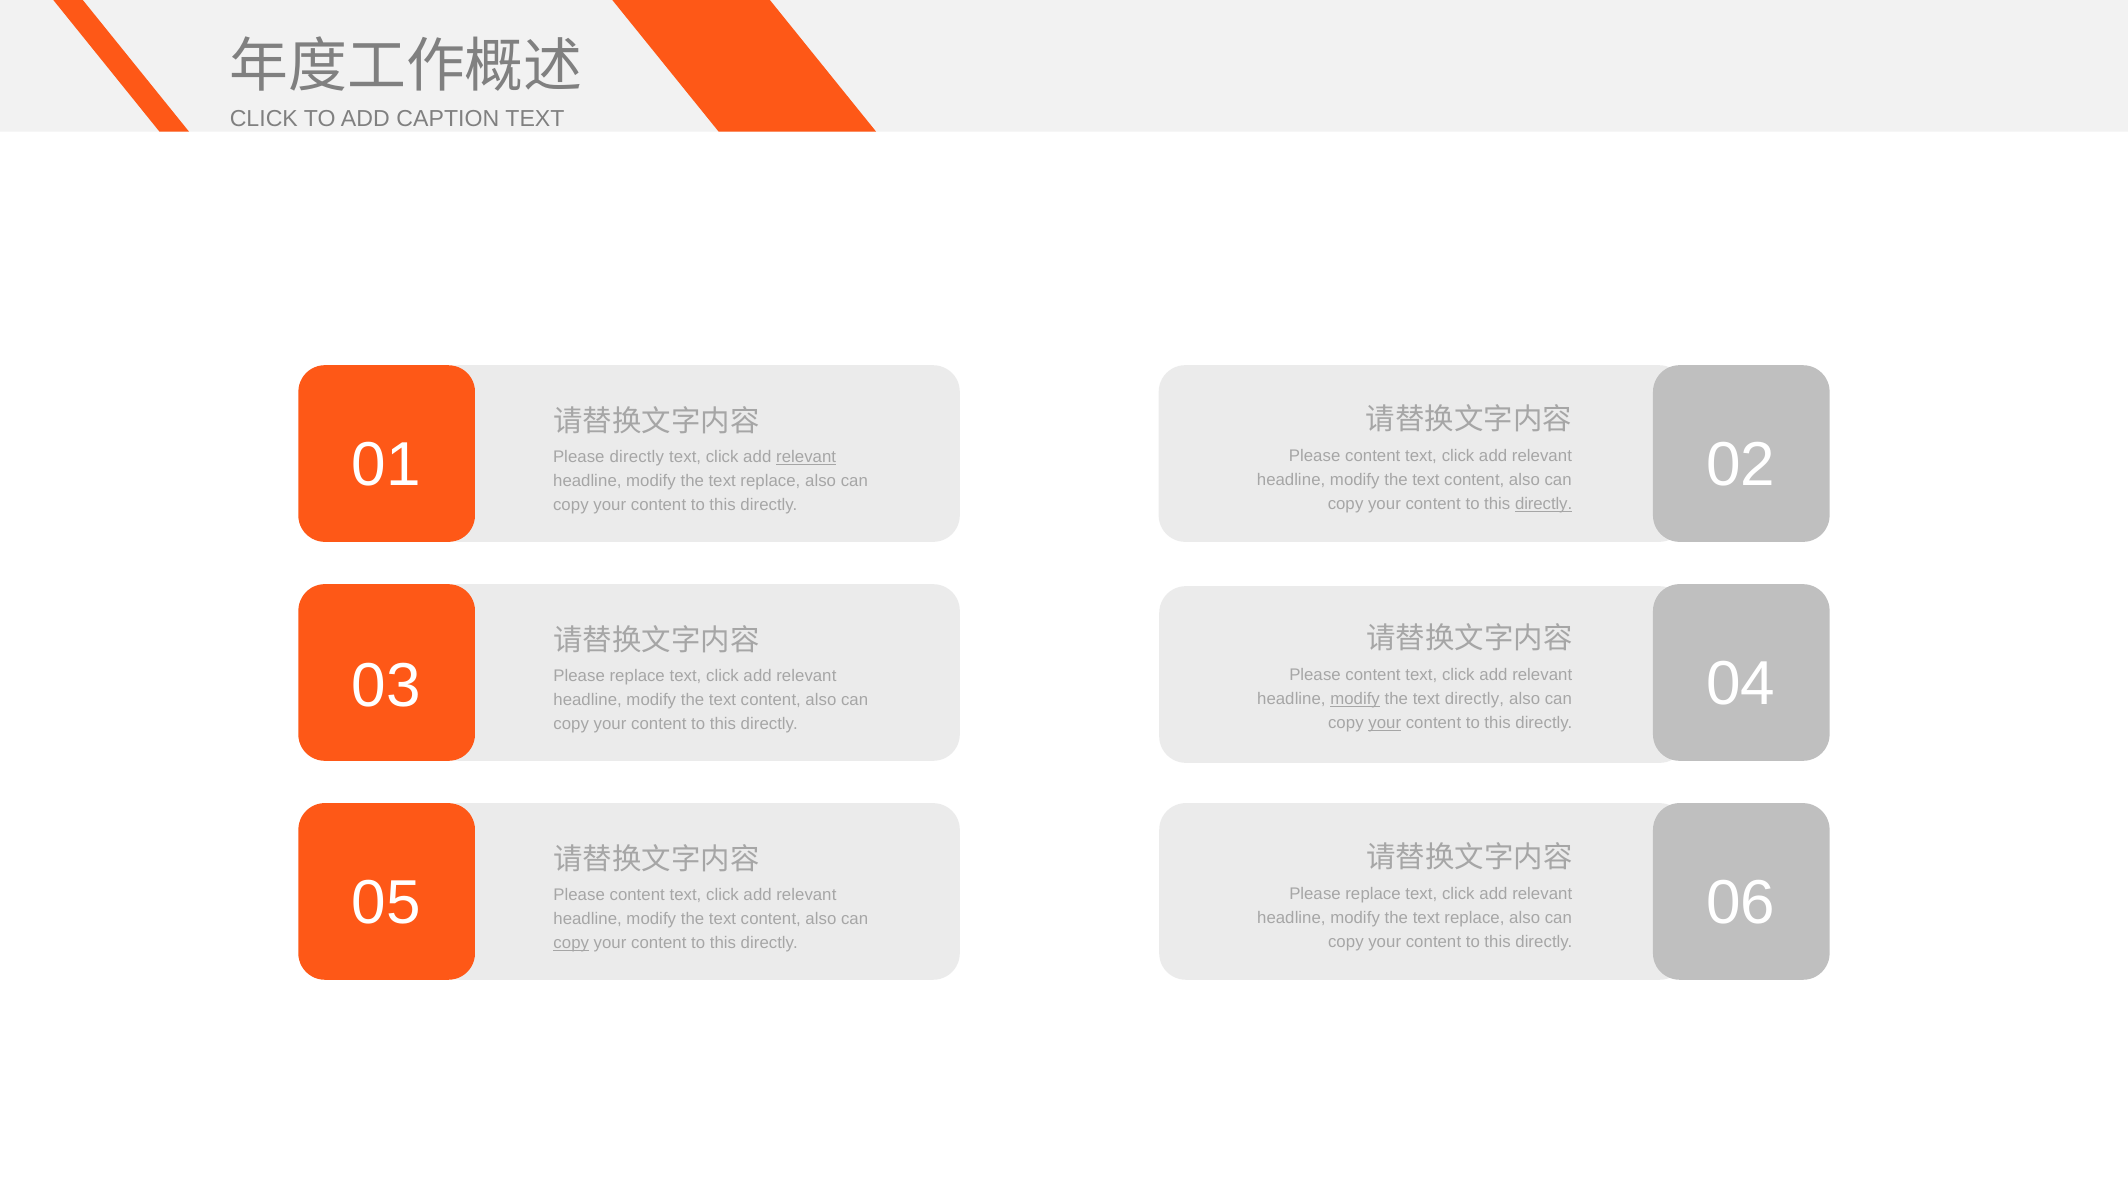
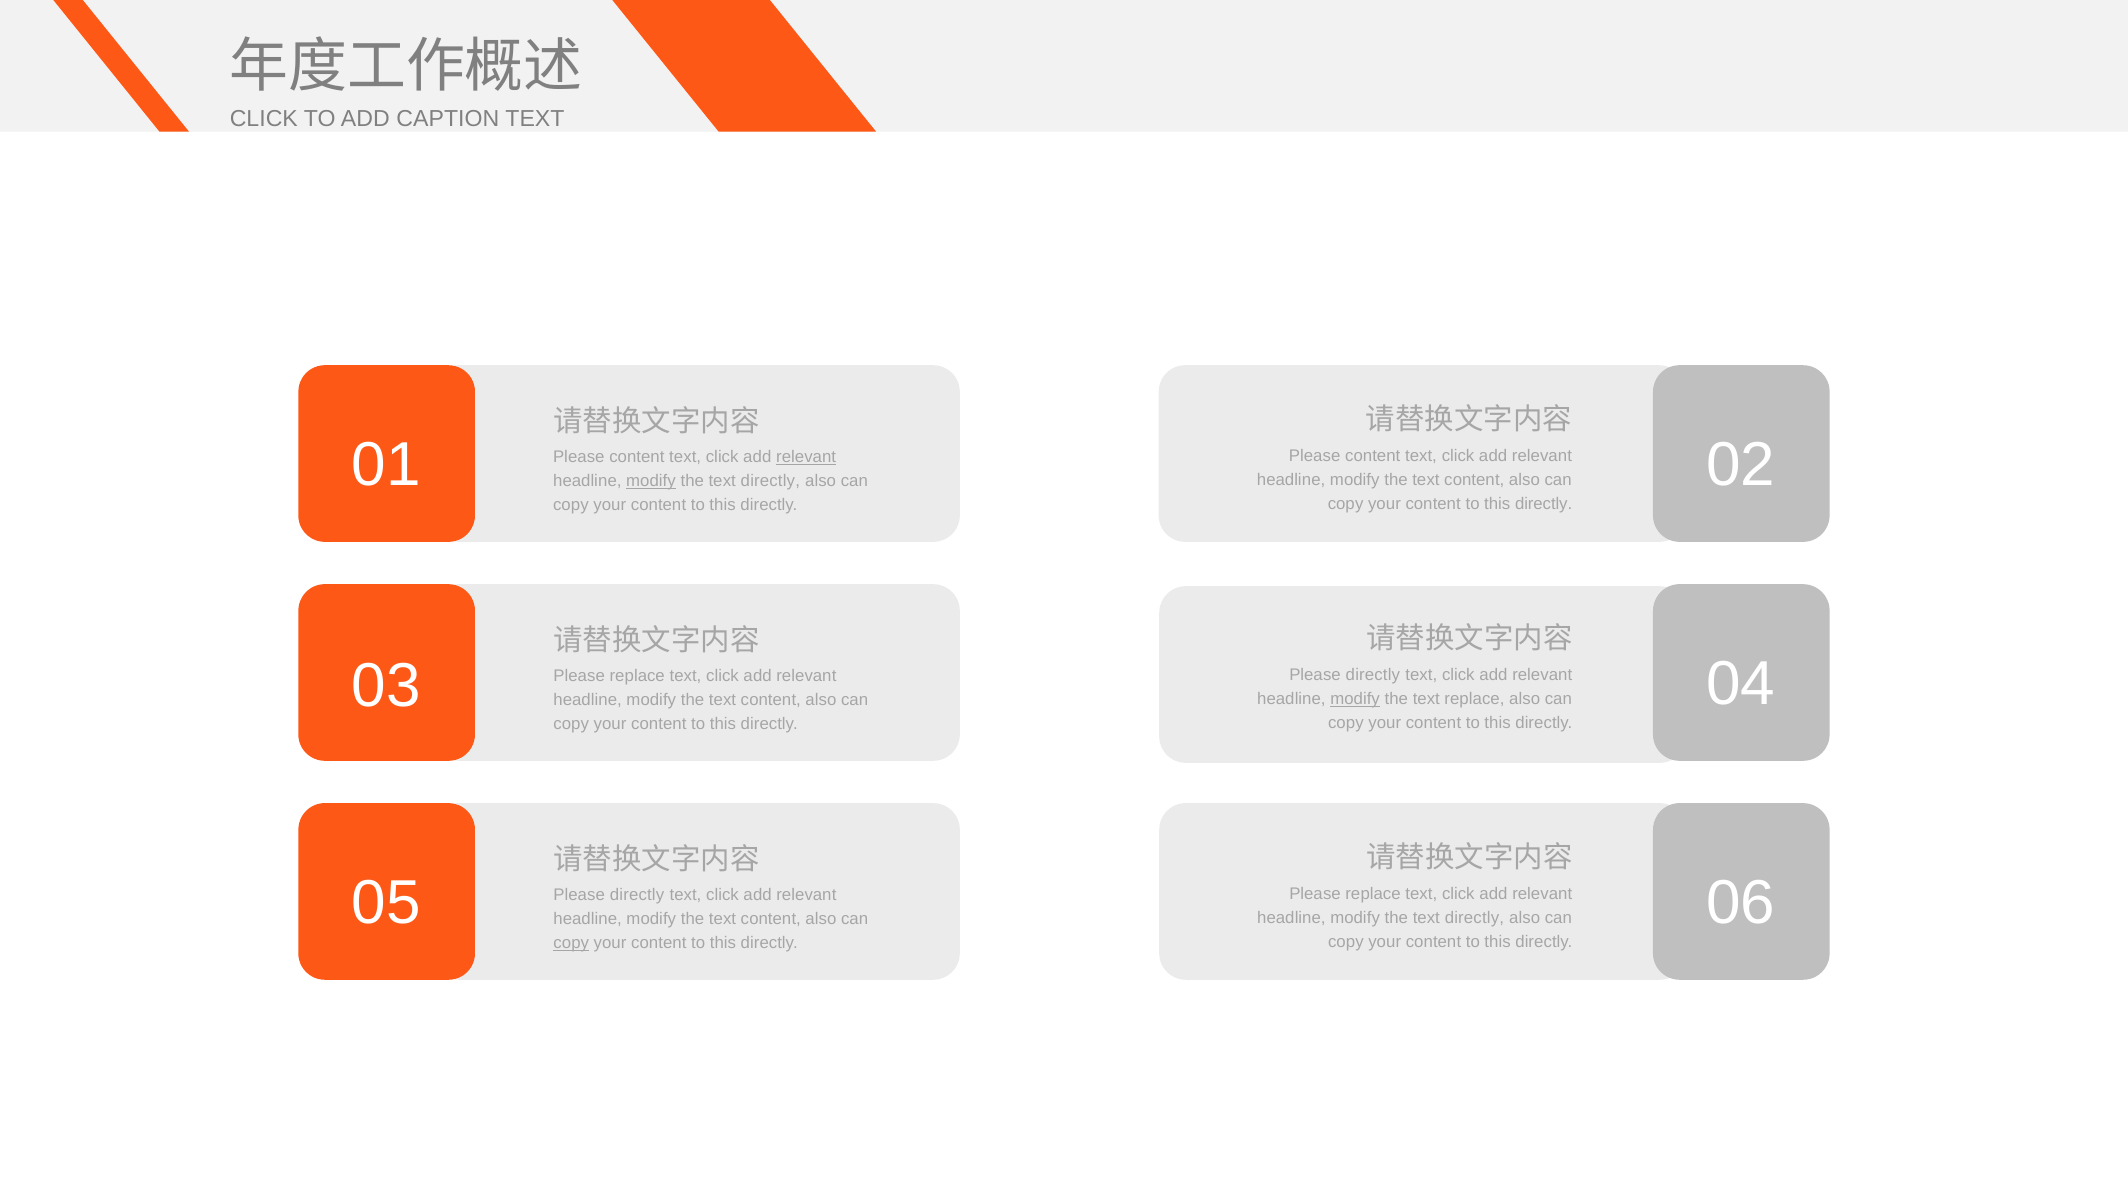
directly at (637, 457): directly -> content
modify at (651, 481) underline: none -> present
replace at (770, 481): replace -> directly
directly at (1544, 504) underline: present -> none
content at (1373, 675): content -> directly
text directly: directly -> replace
your at (1385, 723) underline: present -> none
content at (637, 895): content -> directly
replace at (1474, 918): replace -> directly
